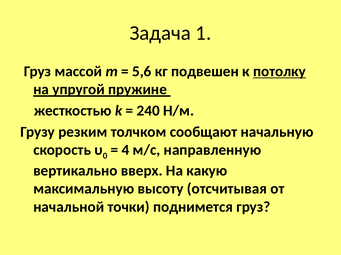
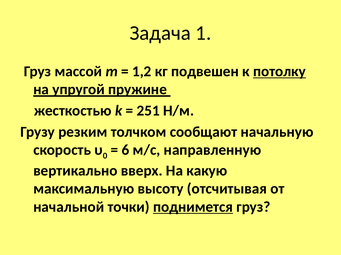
5,6: 5,6 -> 1,2
240: 240 -> 251
4: 4 -> 6
поднимется underline: none -> present
